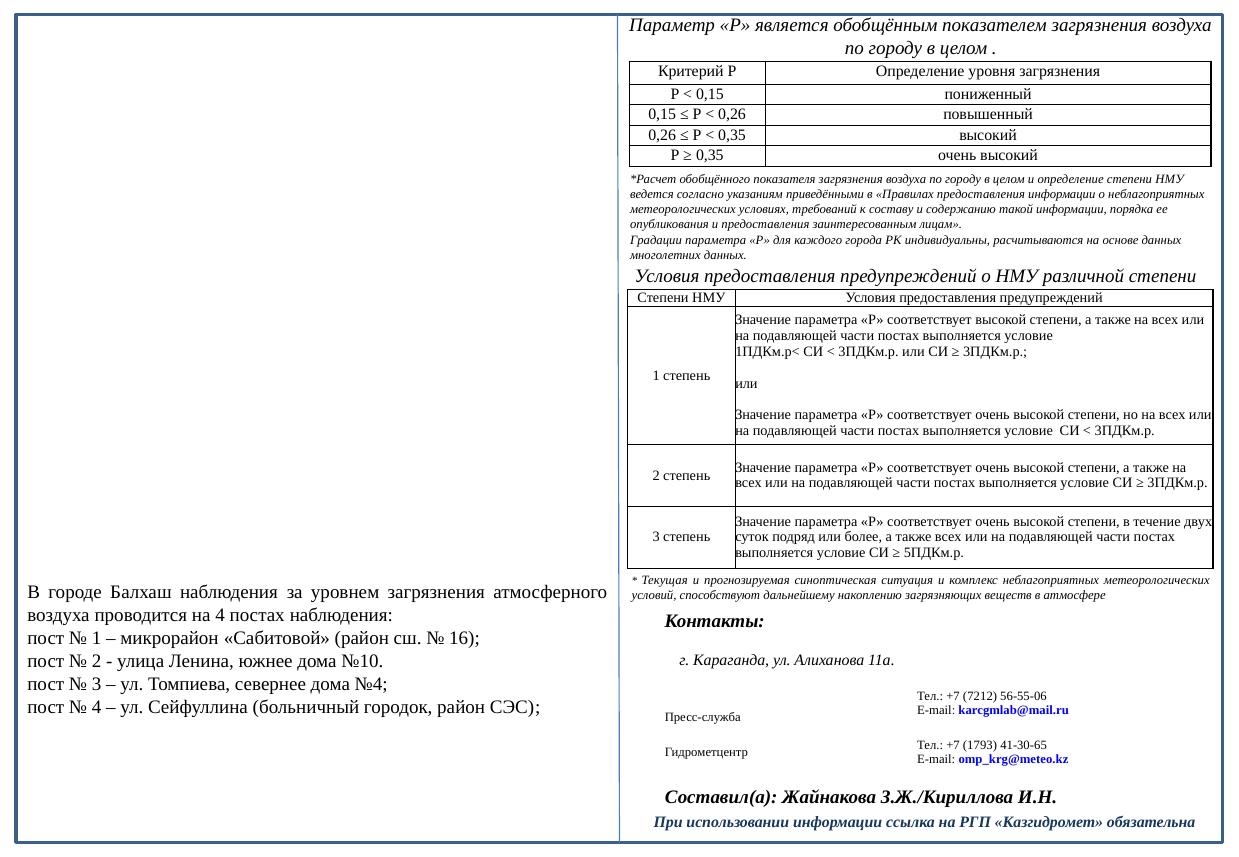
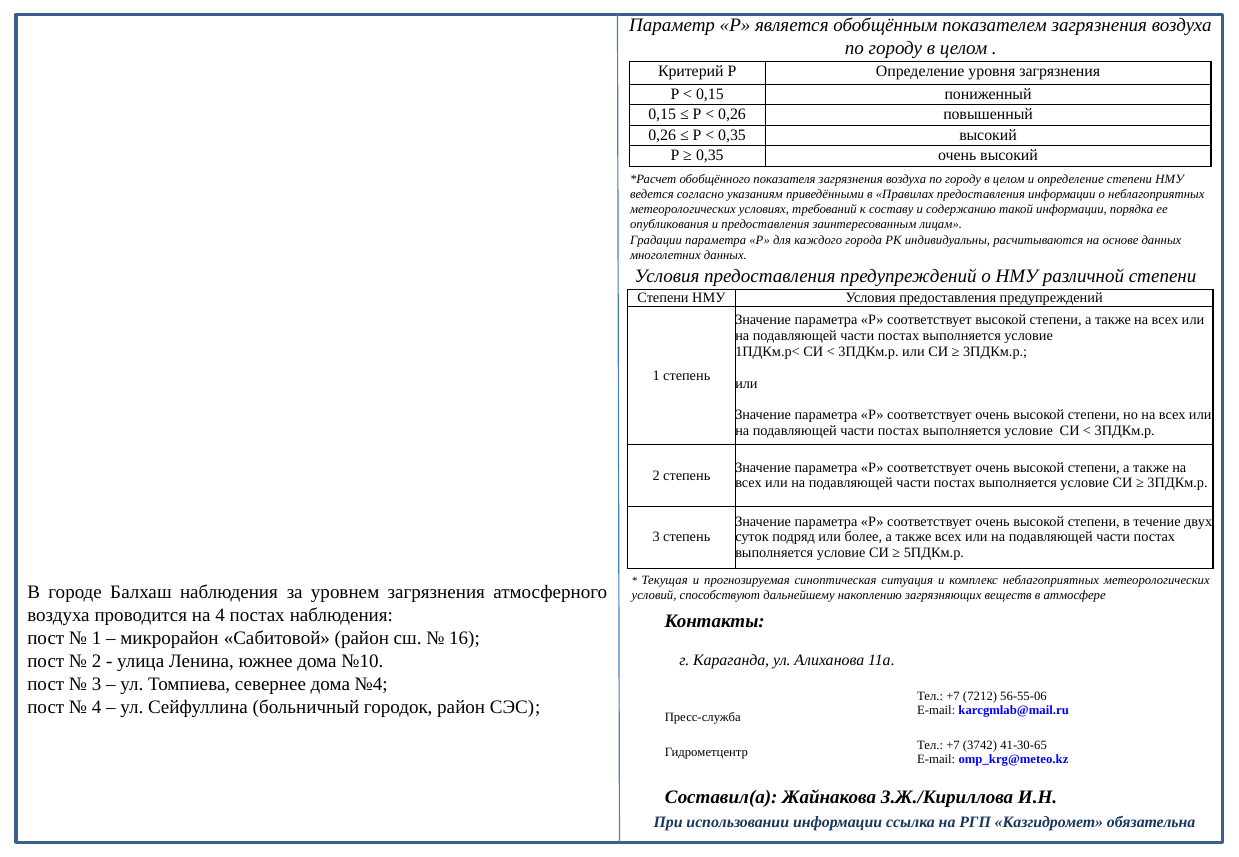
1793: 1793 -> 3742
